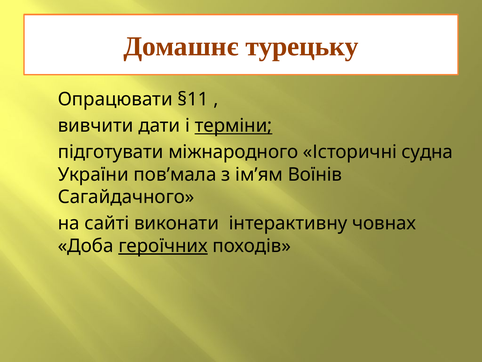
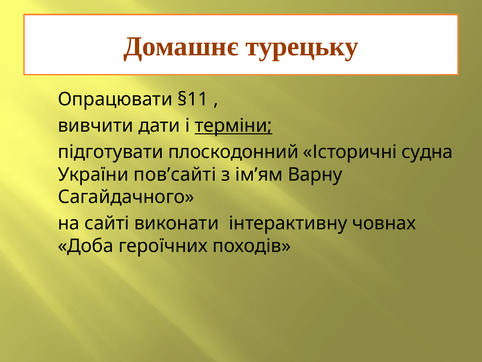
міжнародного: міжнародного -> плоскодонний
пов’мала: пов’мала -> пов’сайті
Воїнів: Воїнів -> Варну
героїчних underline: present -> none
